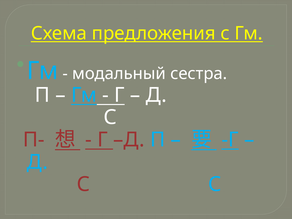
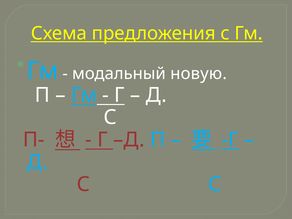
сестра: сестра -> новую
